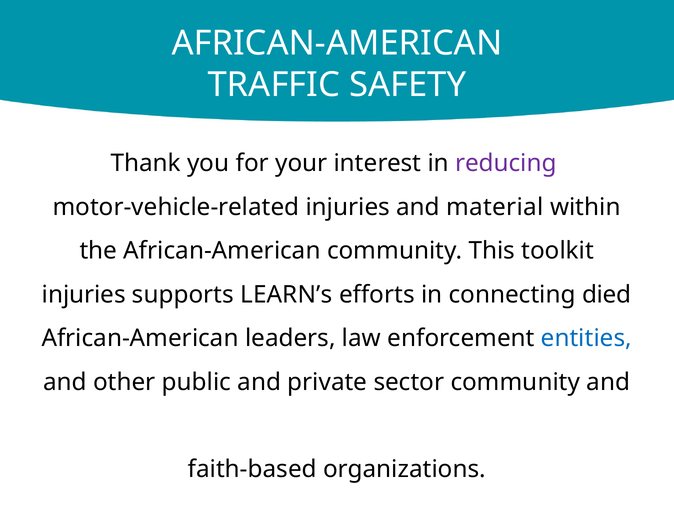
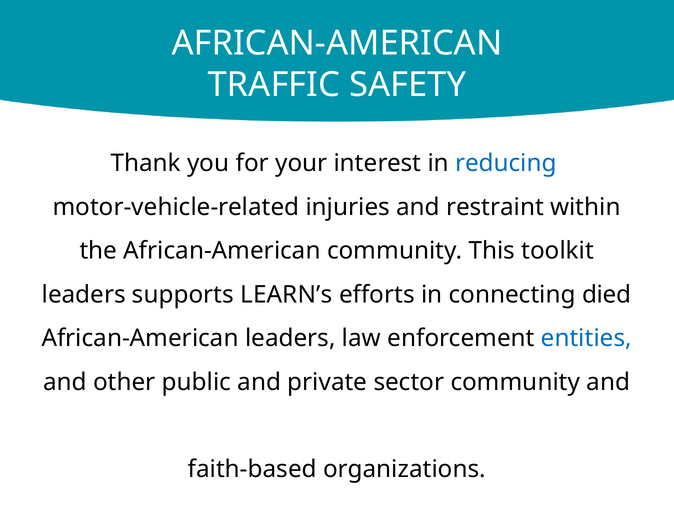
reducing colour: purple -> blue
material: material -> restraint
injuries at (84, 295): injuries -> leaders
